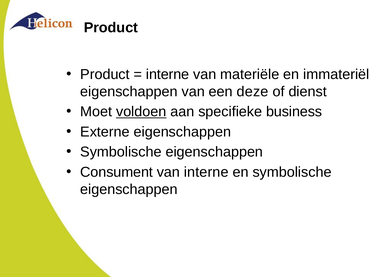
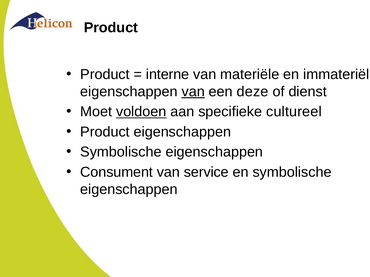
van at (193, 92) underline: none -> present
business: business -> cultureel
Externe at (105, 132): Externe -> Product
van interne: interne -> service
